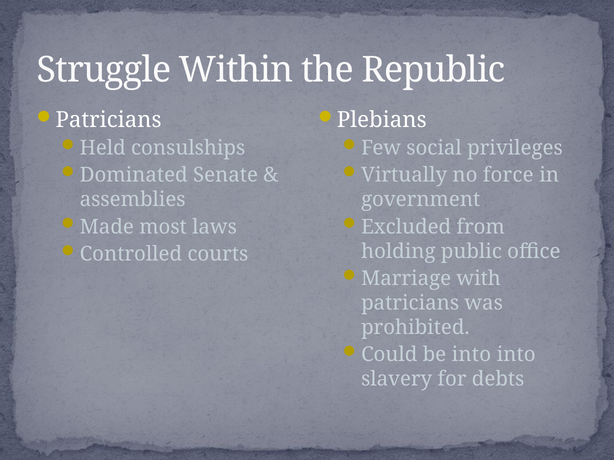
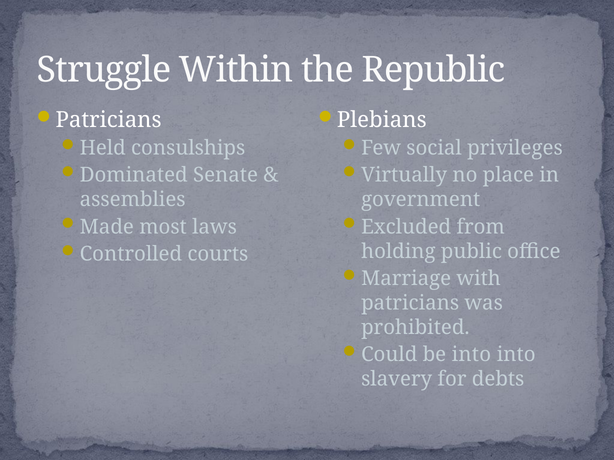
force: force -> place
